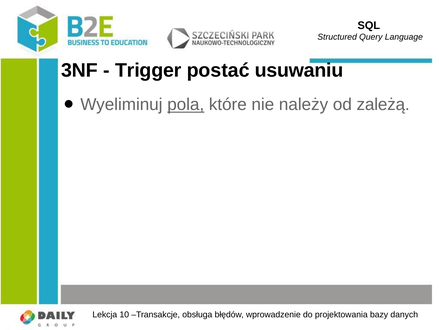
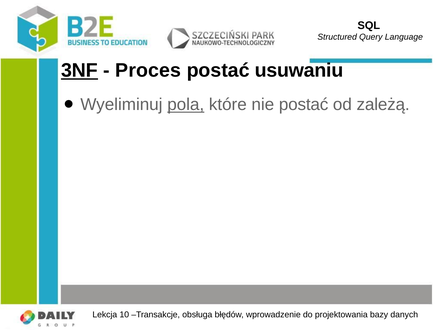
3NF underline: none -> present
Trigger: Trigger -> Proces
nie należy: należy -> postać
